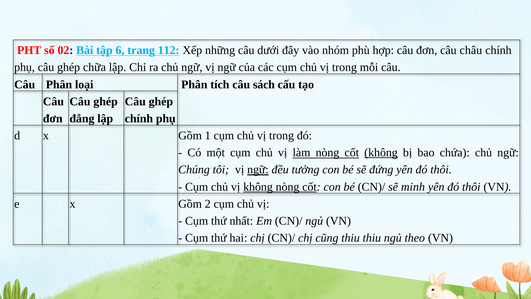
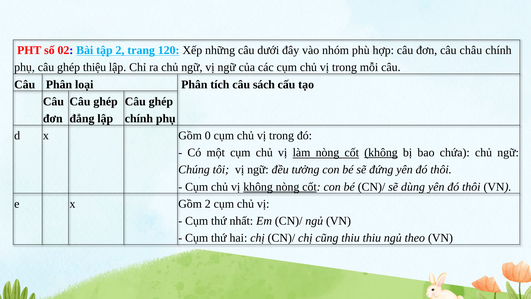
tập 6: 6 -> 2
112: 112 -> 120
chữa: chữa -> thiệu
1: 1 -> 0
ngữ at (258, 170) underline: present -> none
minh: minh -> dùng
